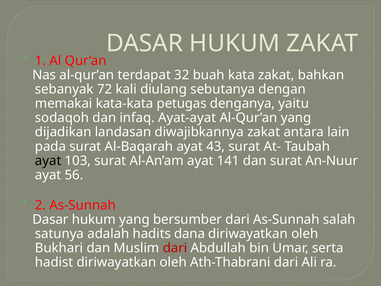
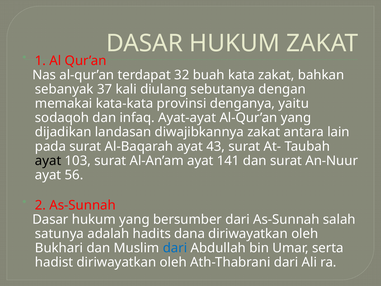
72: 72 -> 37
petugas: petugas -> provinsi
dari at (175, 248) colour: red -> blue
